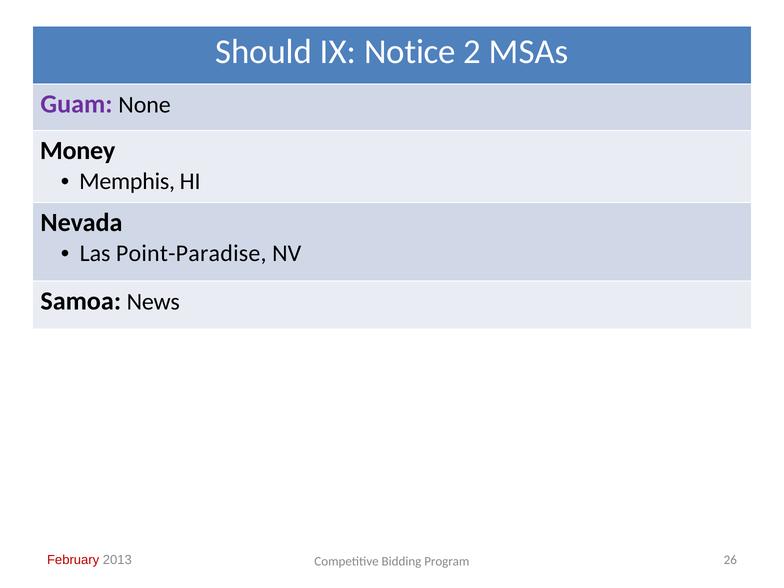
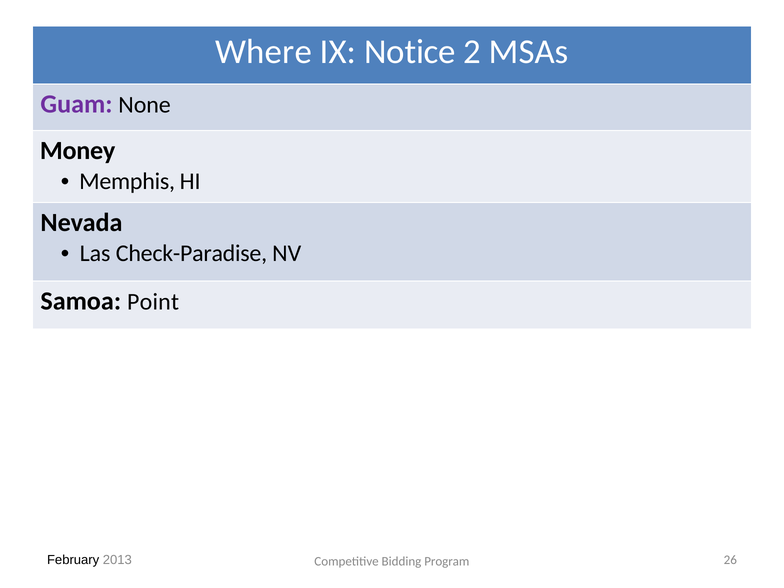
Should: Should -> Where
Point-Paradise: Point-Paradise -> Check-Paradise
News: News -> Point
February colour: red -> black
